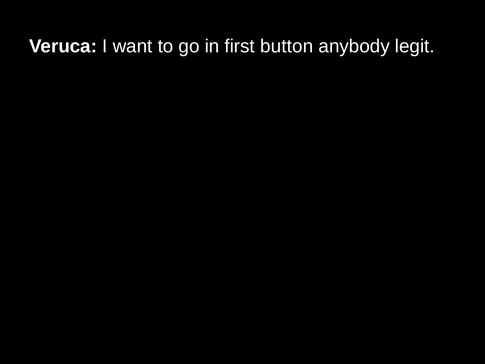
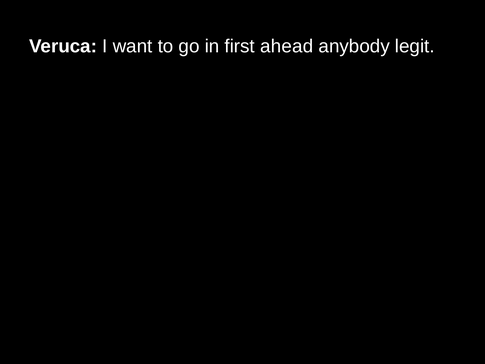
button: button -> ahead
